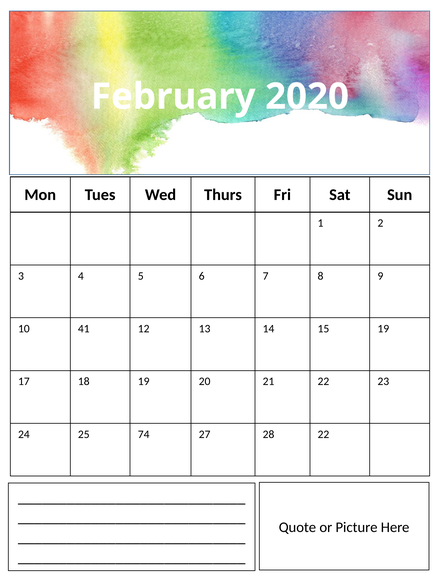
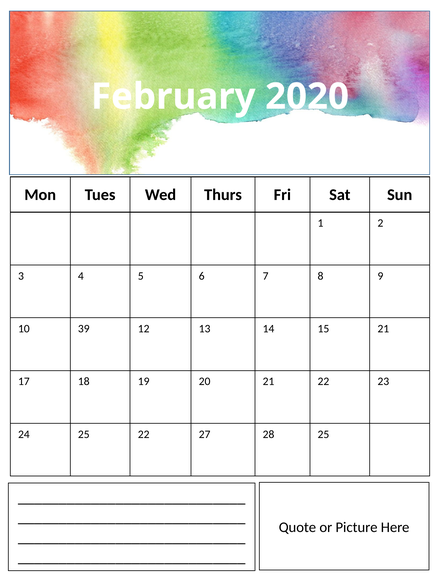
41: 41 -> 39
15 19: 19 -> 21
25 74: 74 -> 22
28 22: 22 -> 25
